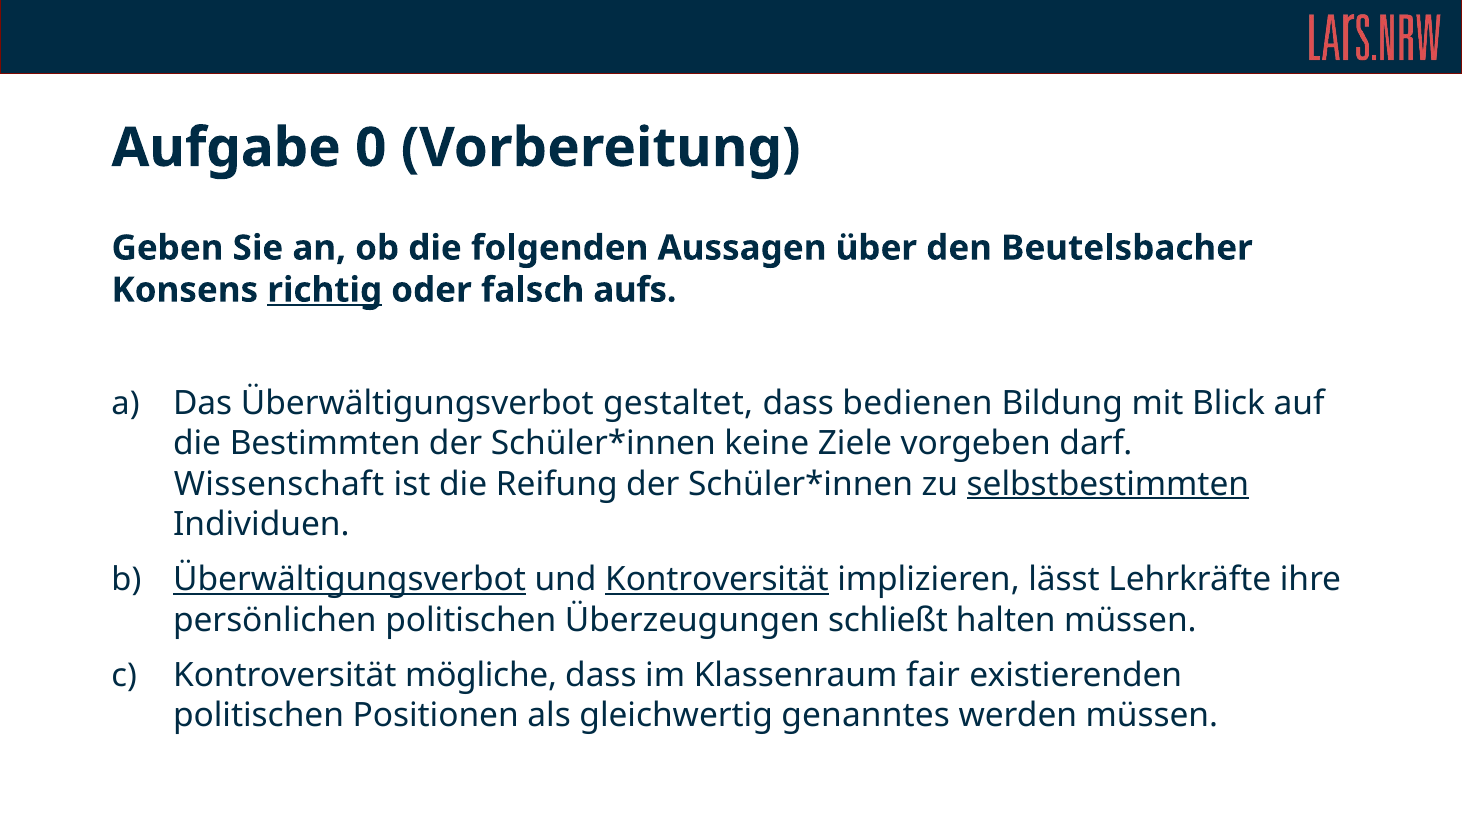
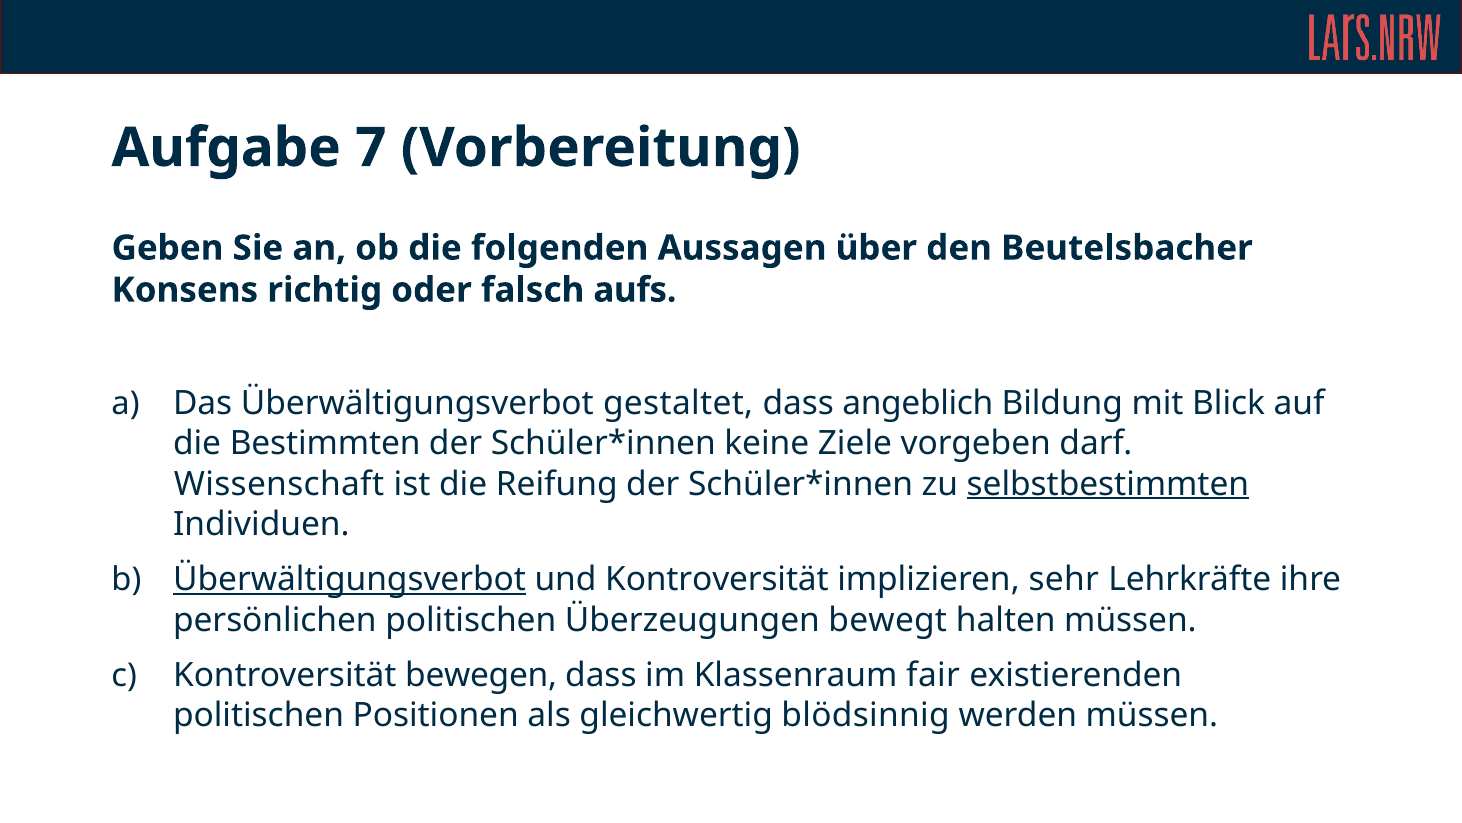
0: 0 -> 7
richtig underline: present -> none
bedienen: bedienen -> angeblich
Kontroversität at (717, 579) underline: present -> none
lässt: lässt -> sehr
schließt: schließt -> bewegt
mögliche: mögliche -> bewegen
genanntes: genanntes -> blödsinnig
